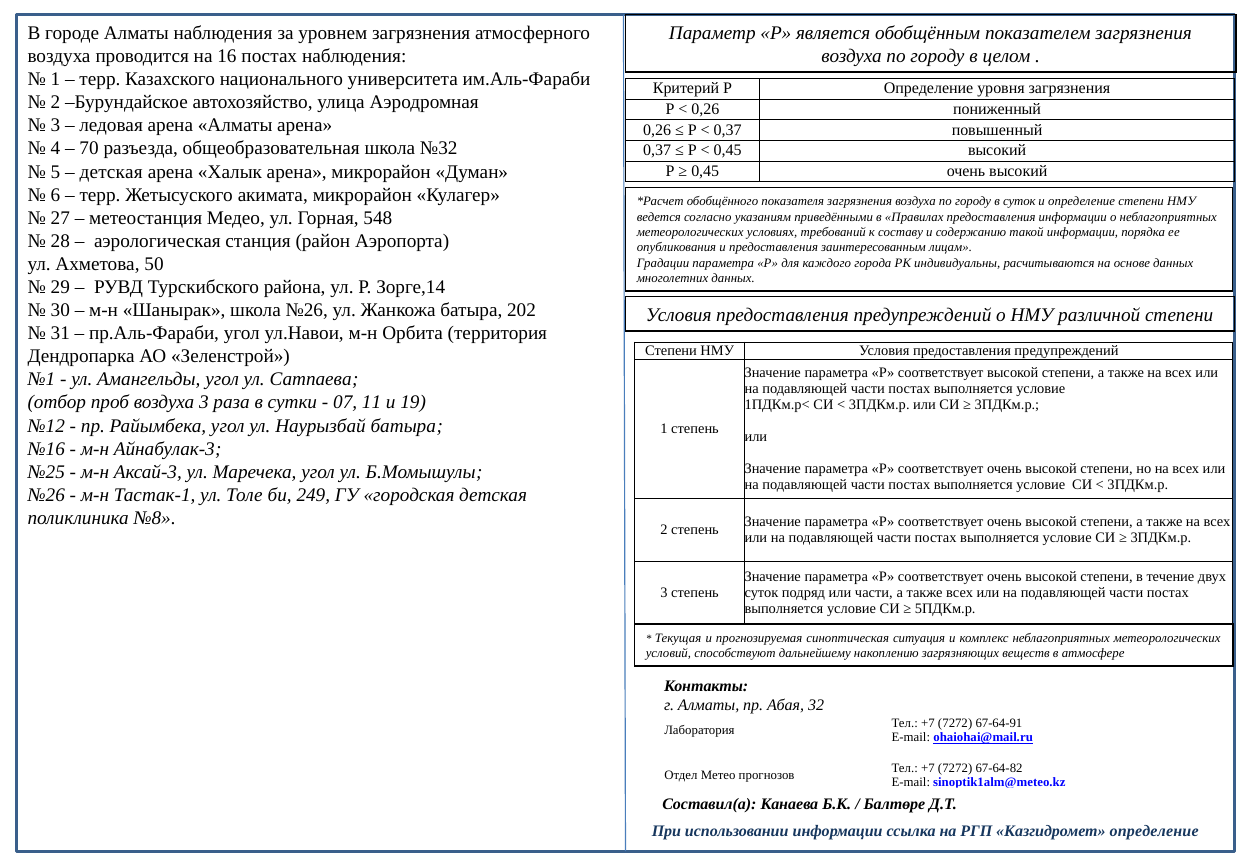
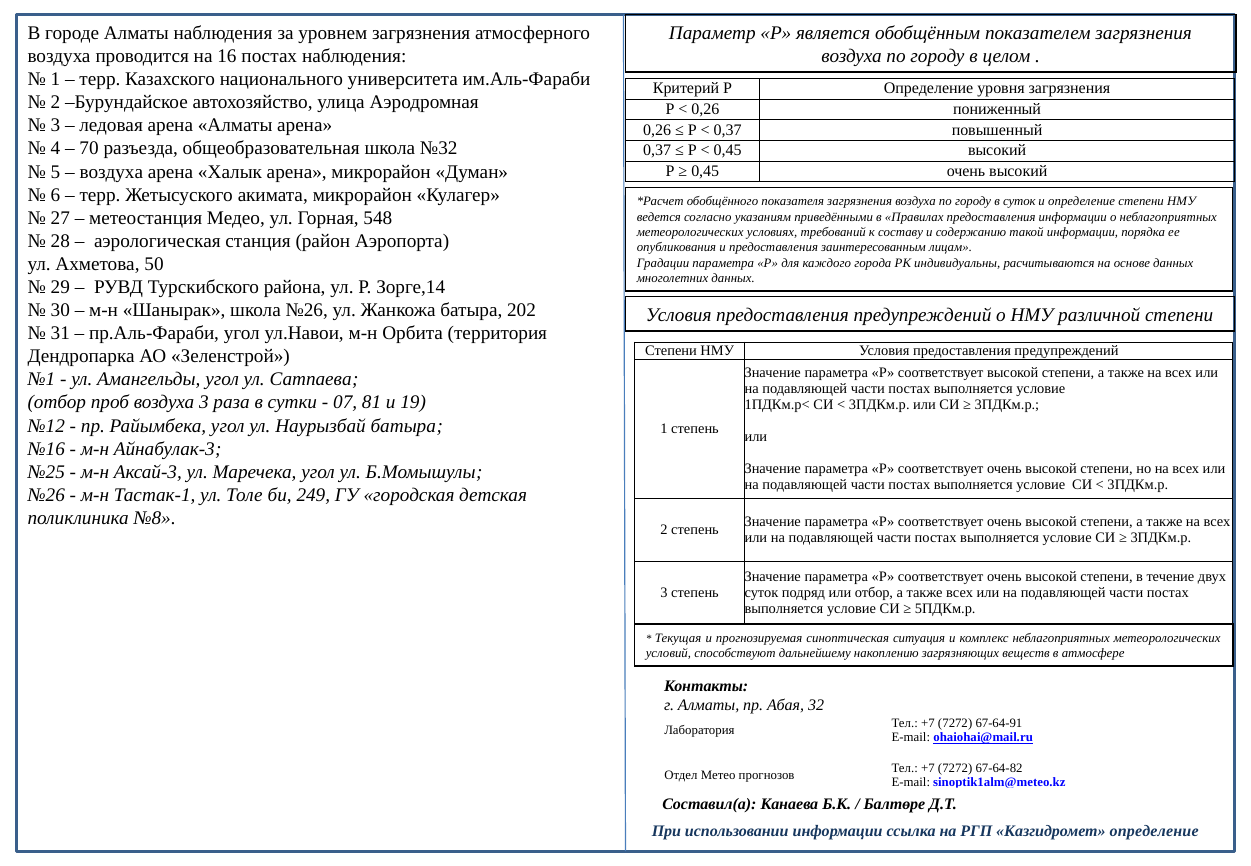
детская at (111, 172): детская -> воздуха
11: 11 -> 81
или части: части -> отбор
